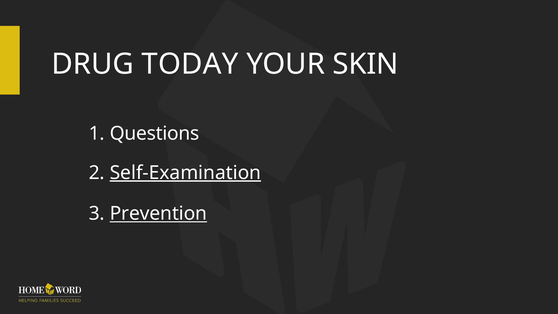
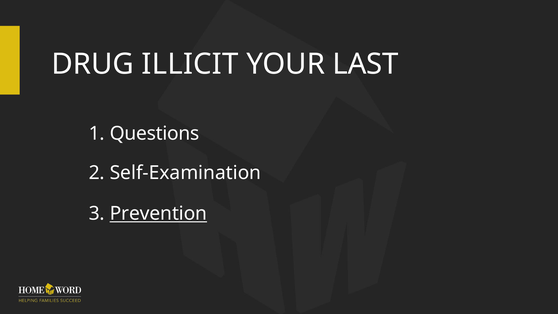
TODAY: TODAY -> ILLICIT
SKIN: SKIN -> LAST
Self-Examination underline: present -> none
